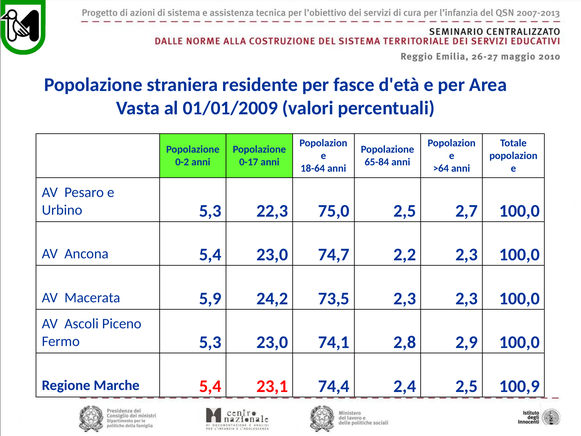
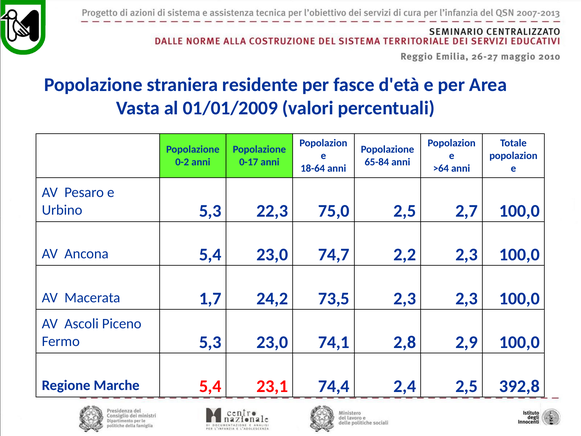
5,9: 5,9 -> 1,7
100,9: 100,9 -> 392,8
